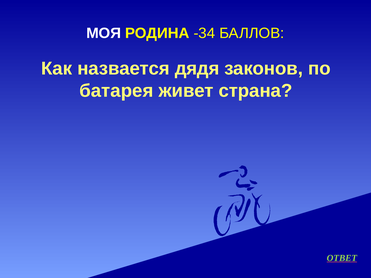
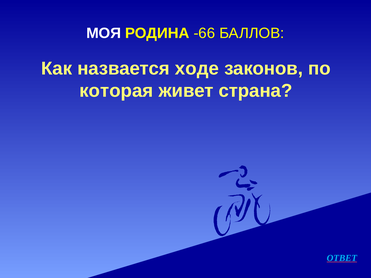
-34: -34 -> -66
дядя: дядя -> ходе
батарея: батарея -> которая
ОТВЕТ colour: light green -> light blue
